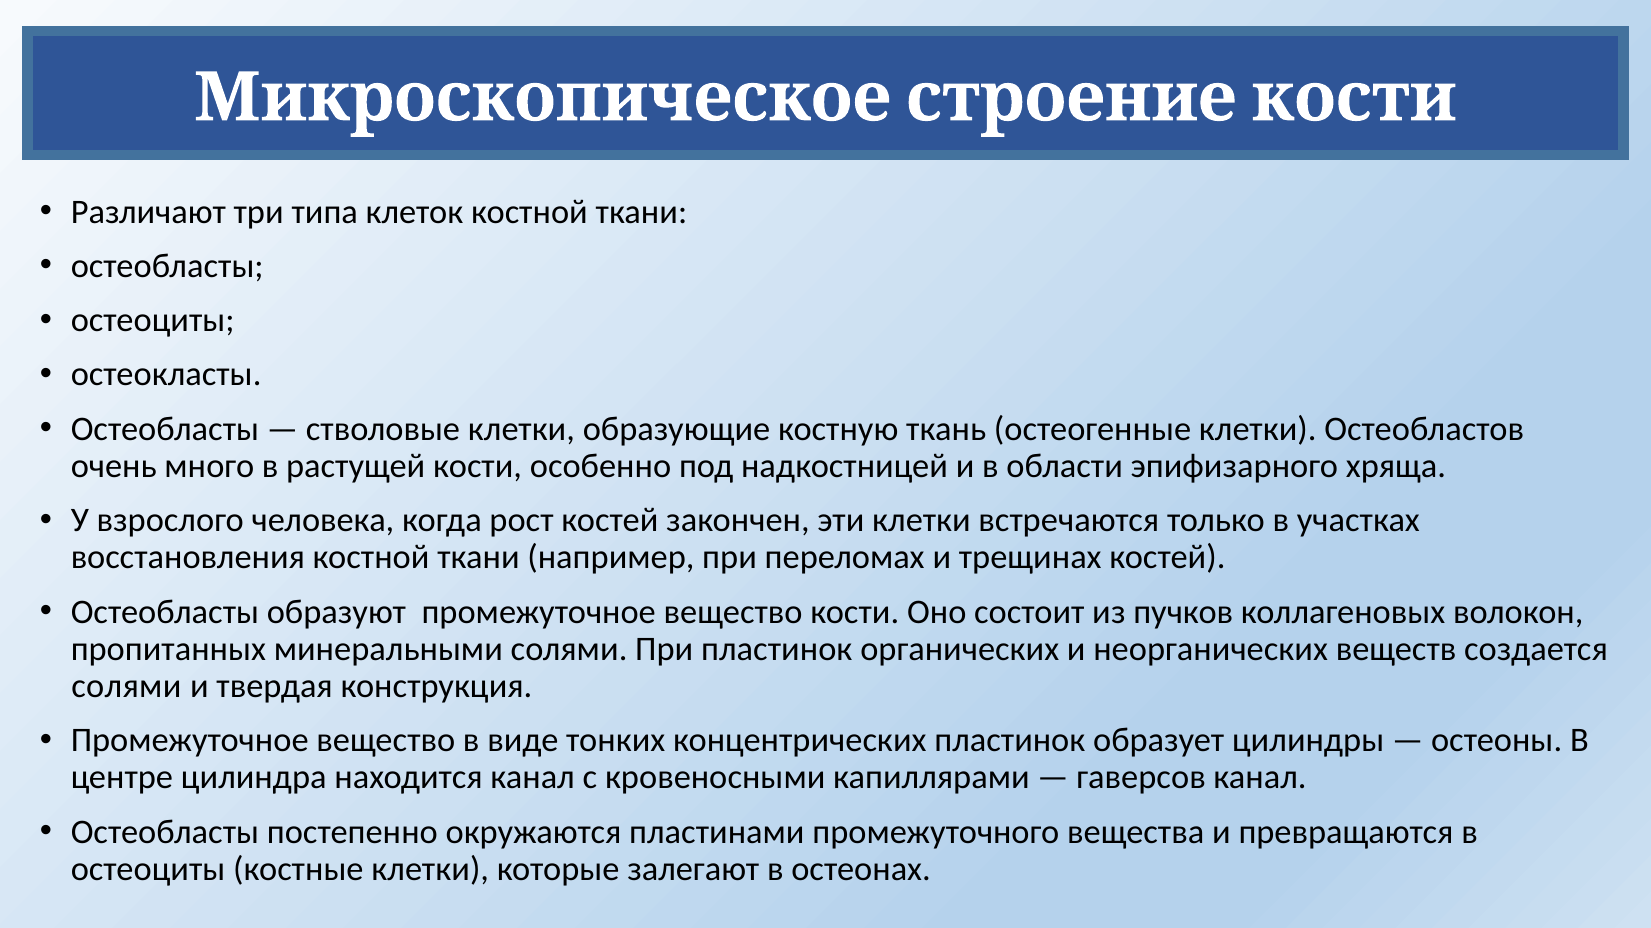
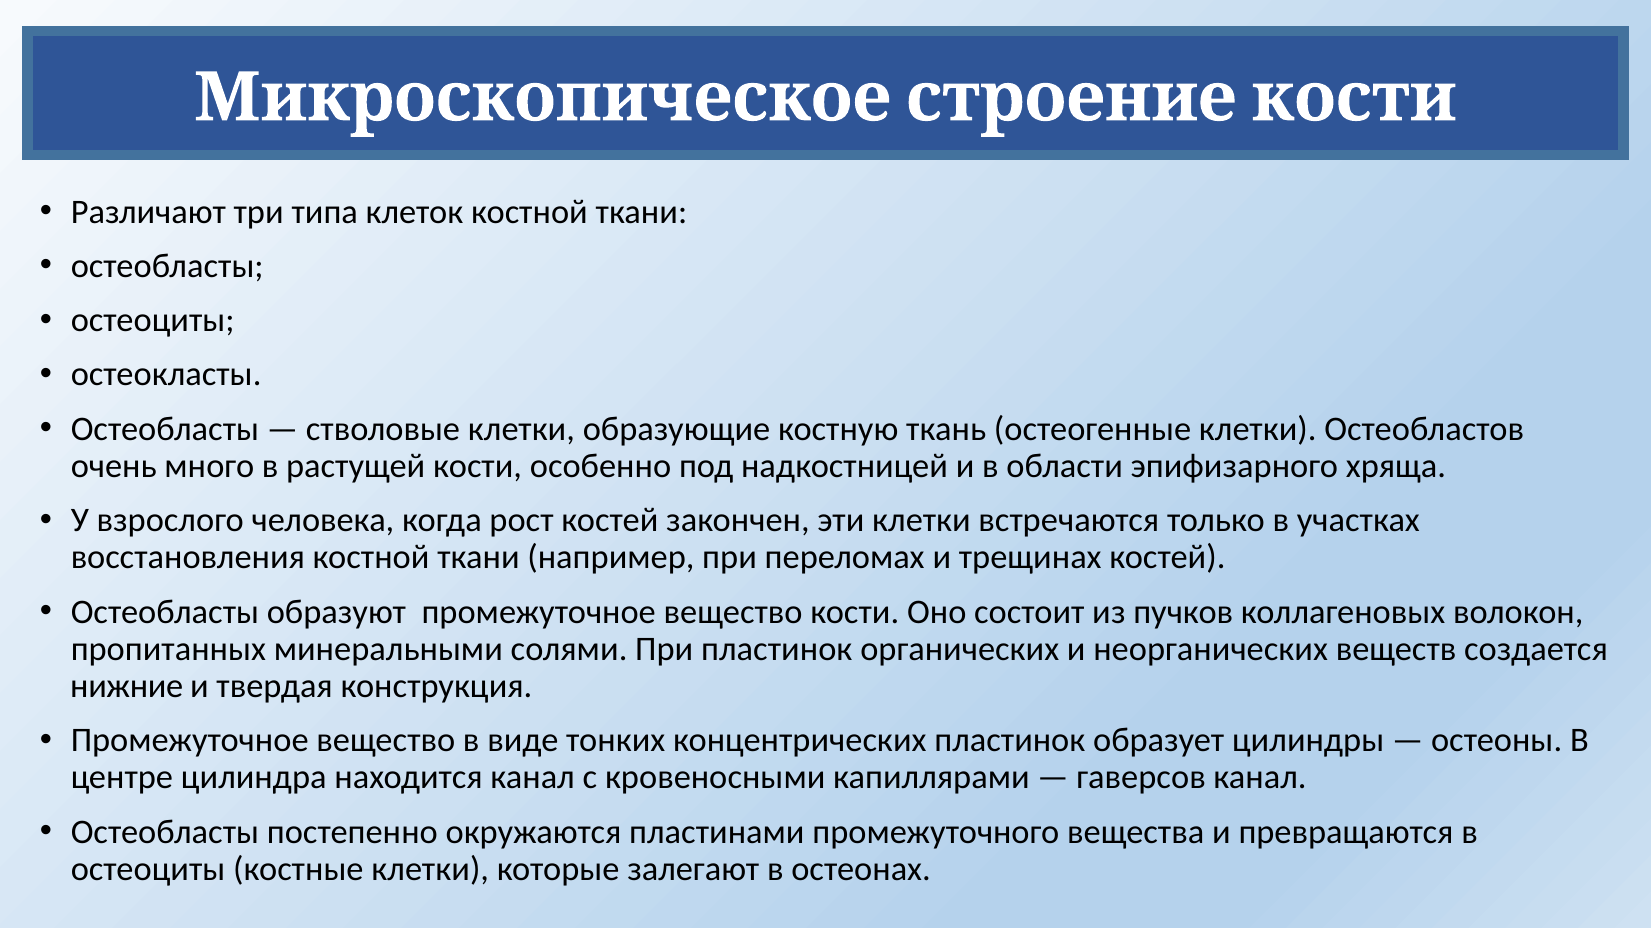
солями at (126, 687): солями -> нижние
